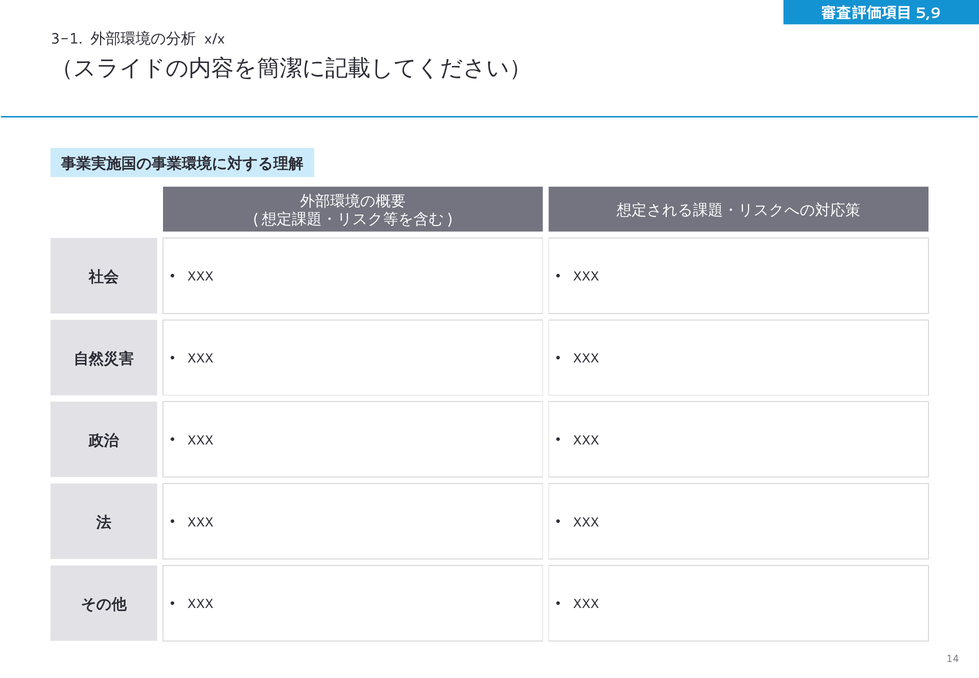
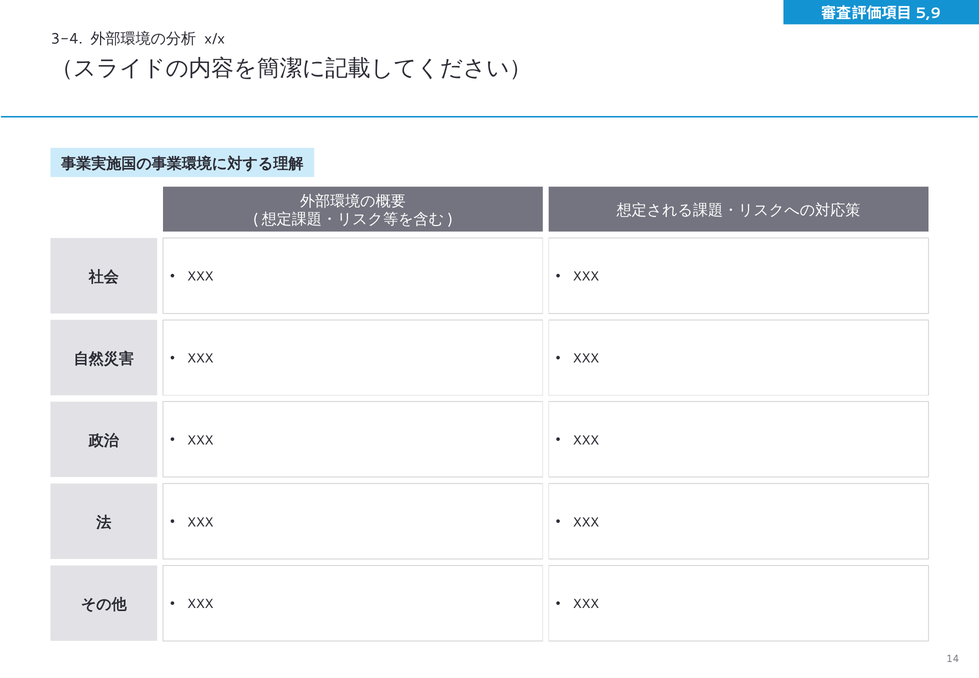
3-1: 3-1 -> 3-4
